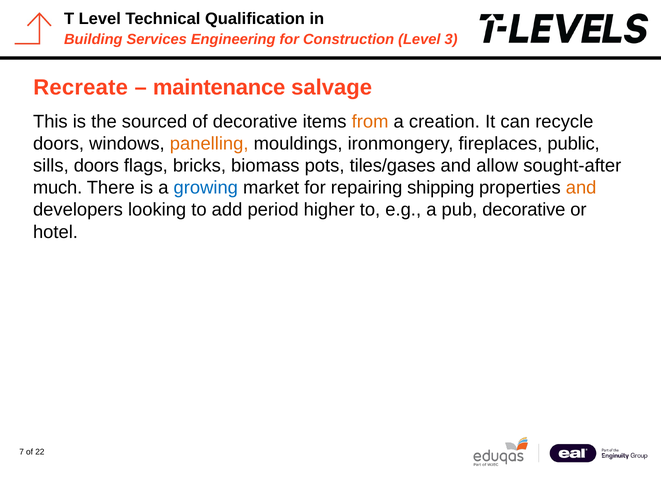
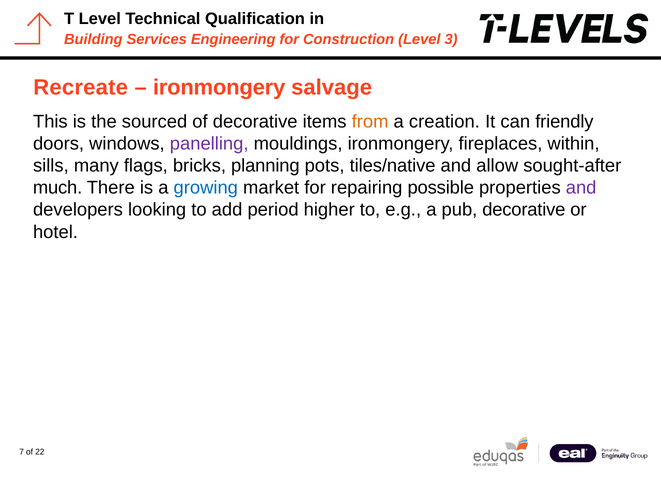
maintenance at (219, 88): maintenance -> ironmongery
recycle: recycle -> friendly
panelling colour: orange -> purple
public: public -> within
sills doors: doors -> many
biomass: biomass -> planning
tiles/gases: tiles/gases -> tiles/native
shipping: shipping -> possible
and at (581, 188) colour: orange -> purple
